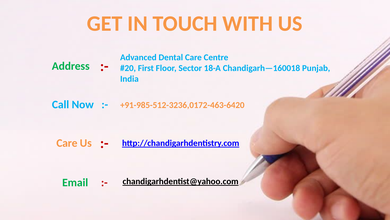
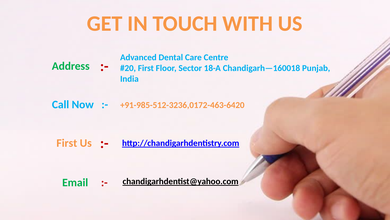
Care at (67, 143): Care -> First
